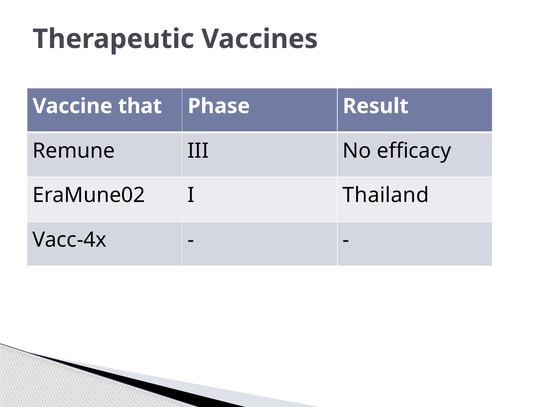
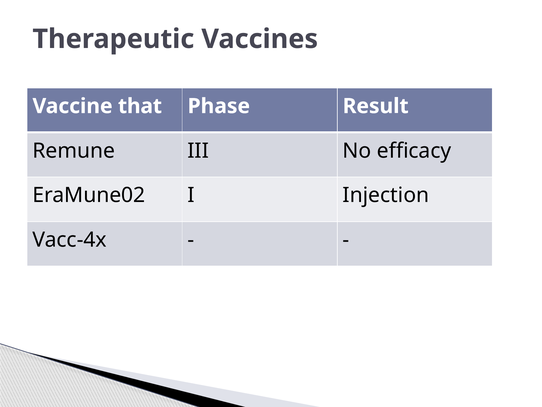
Thailand: Thailand -> Injection
